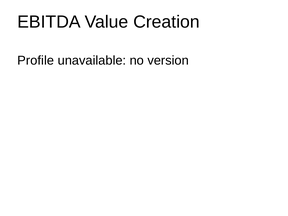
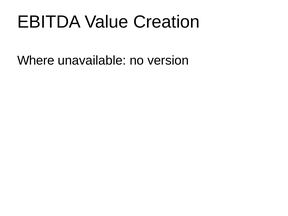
Profile: Profile -> Where
